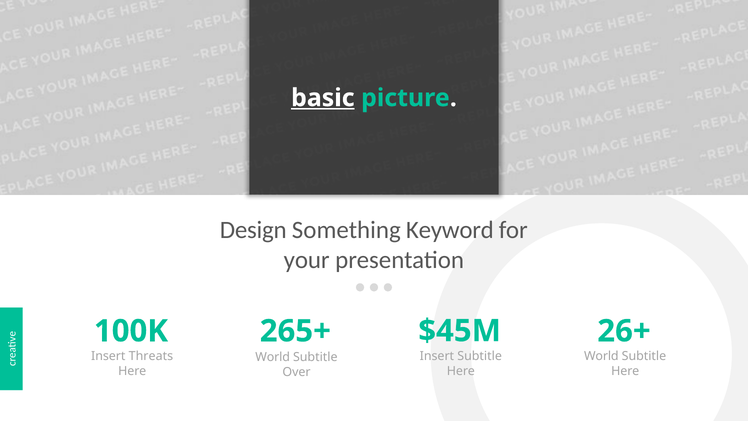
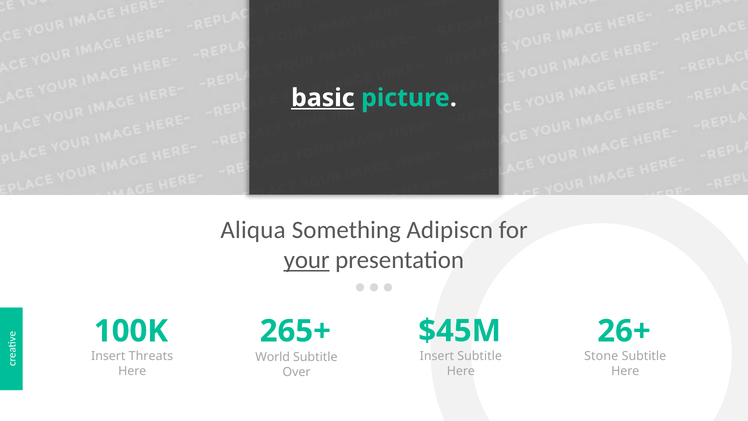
Design: Design -> Aliqua
Keyword: Keyword -> Adipiscn
your underline: none -> present
World at (601, 356): World -> Stone
